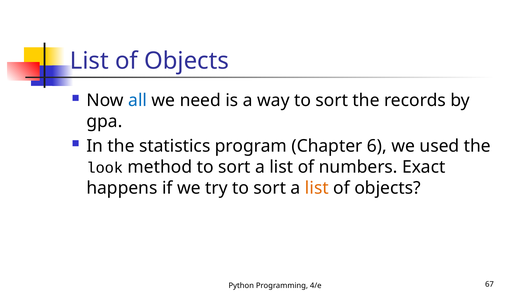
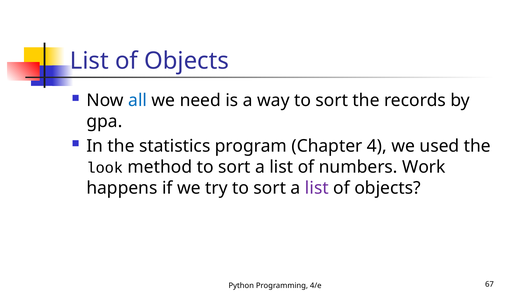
6: 6 -> 4
Exact: Exact -> Work
list at (317, 188) colour: orange -> purple
